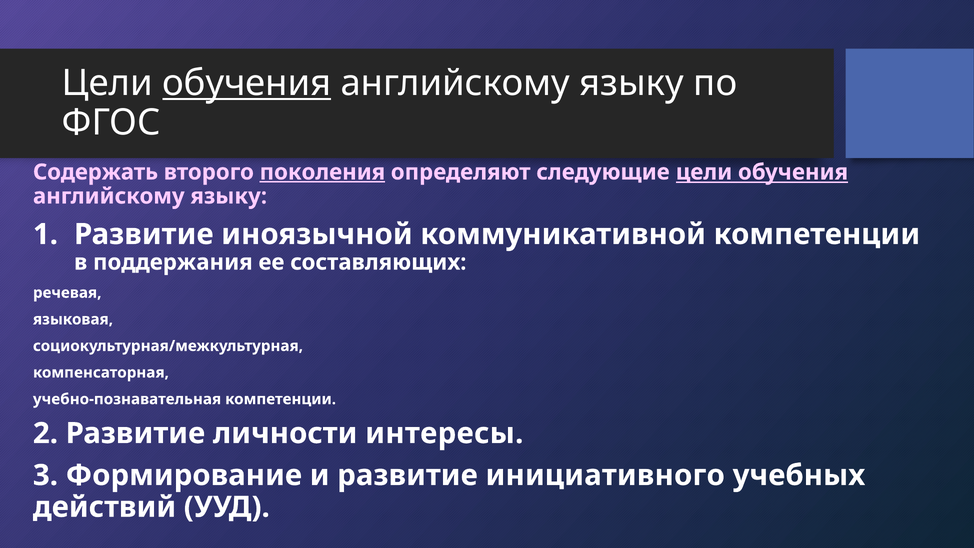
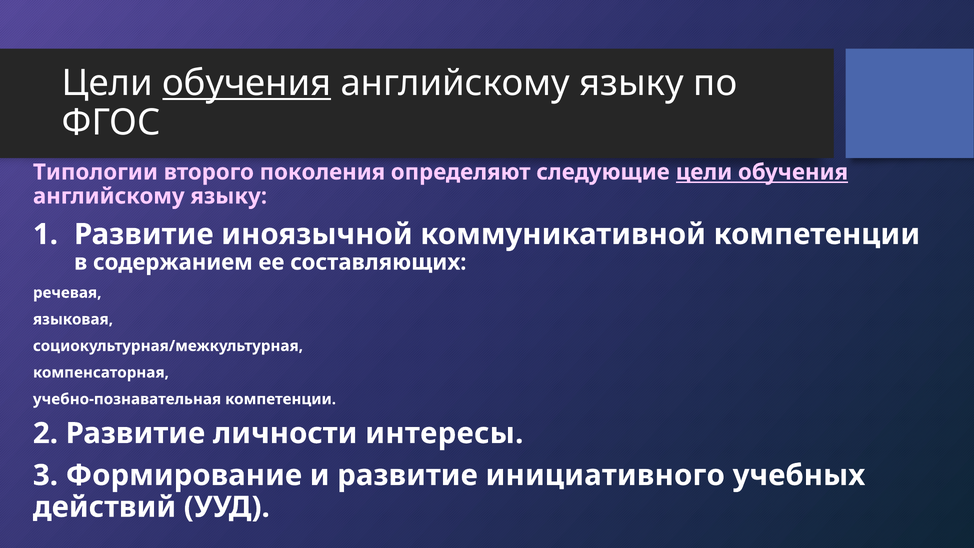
Содержать: Содержать -> Типологии
поколения underline: present -> none
поддержания: поддержания -> содержанием
